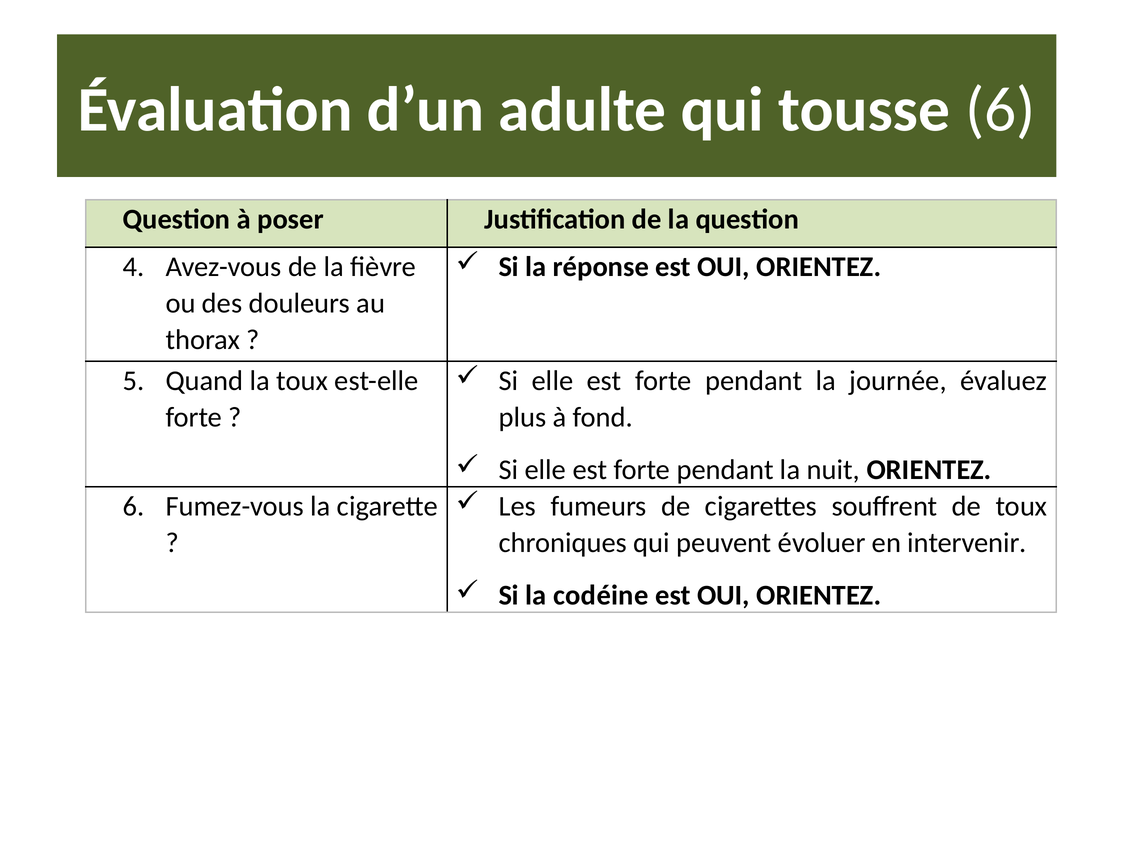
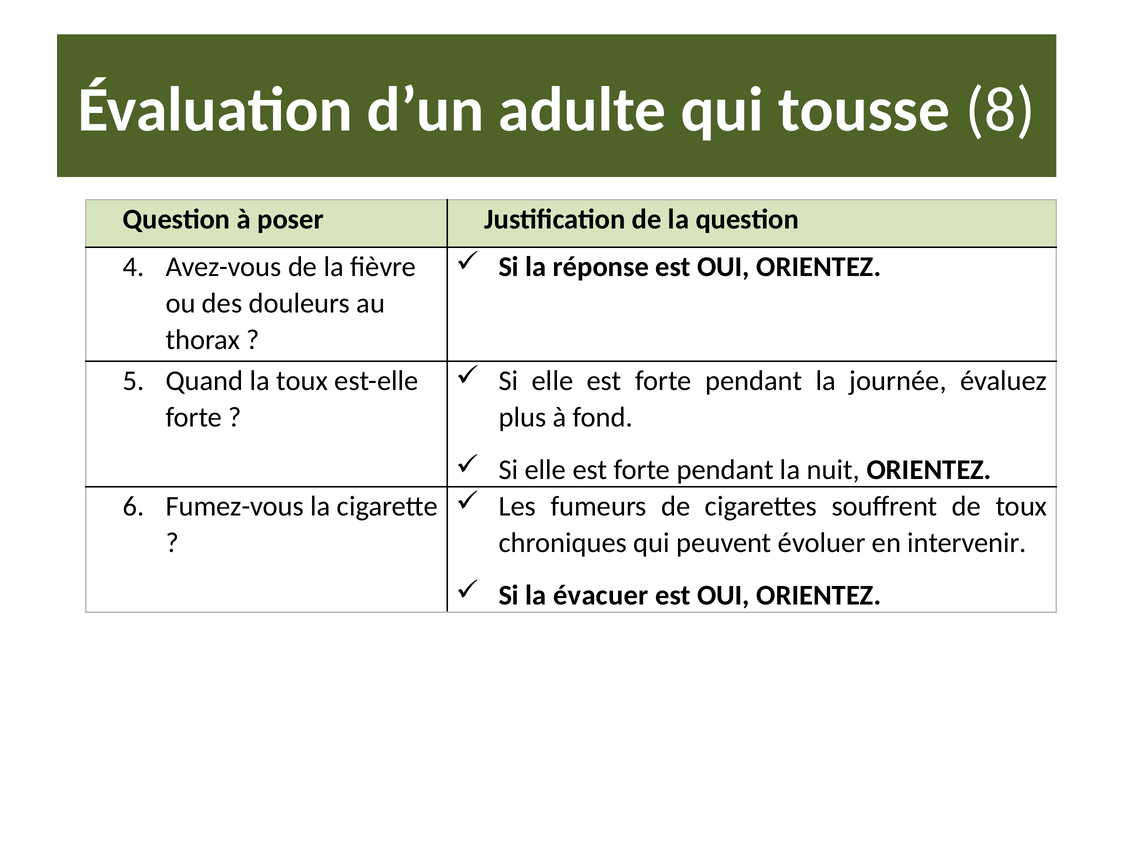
tousse 6: 6 -> 8
codéine: codéine -> évacuer
